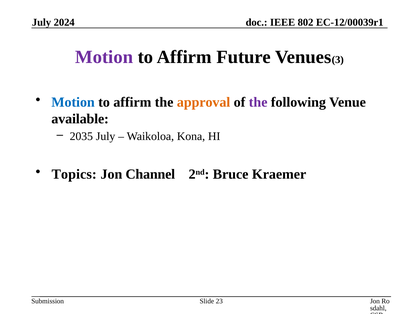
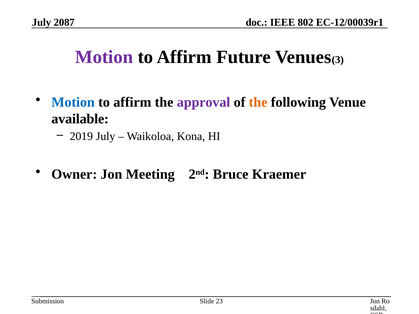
2024: 2024 -> 2087
approval colour: orange -> purple
the at (258, 102) colour: purple -> orange
2035: 2035 -> 2019
Topics: Topics -> Owner
Channel: Channel -> Meeting
